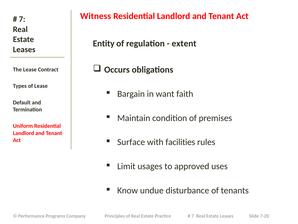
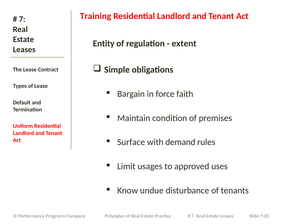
Witness: Witness -> Training
Occurs: Occurs -> Simple
want: want -> force
facilities: facilities -> demand
